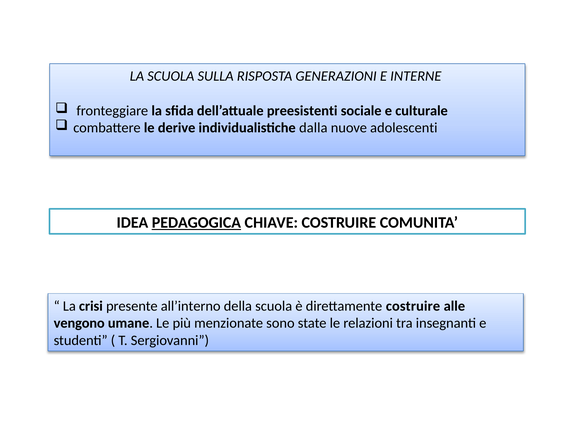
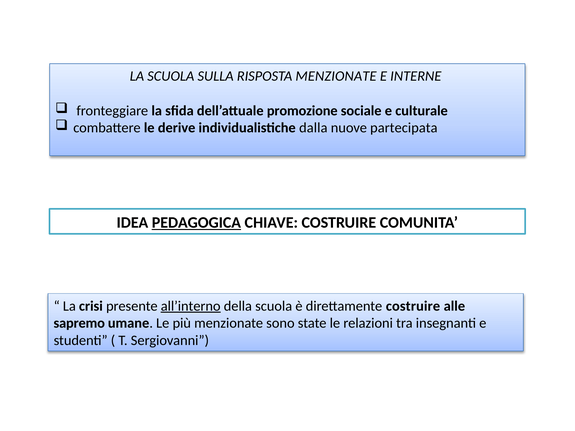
RISPOSTA GENERAZIONI: GENERAZIONI -> MENZIONATE
preesistenti: preesistenti -> promozione
adolescenti: adolescenti -> partecipata
all’interno underline: none -> present
vengono: vengono -> sapremo
